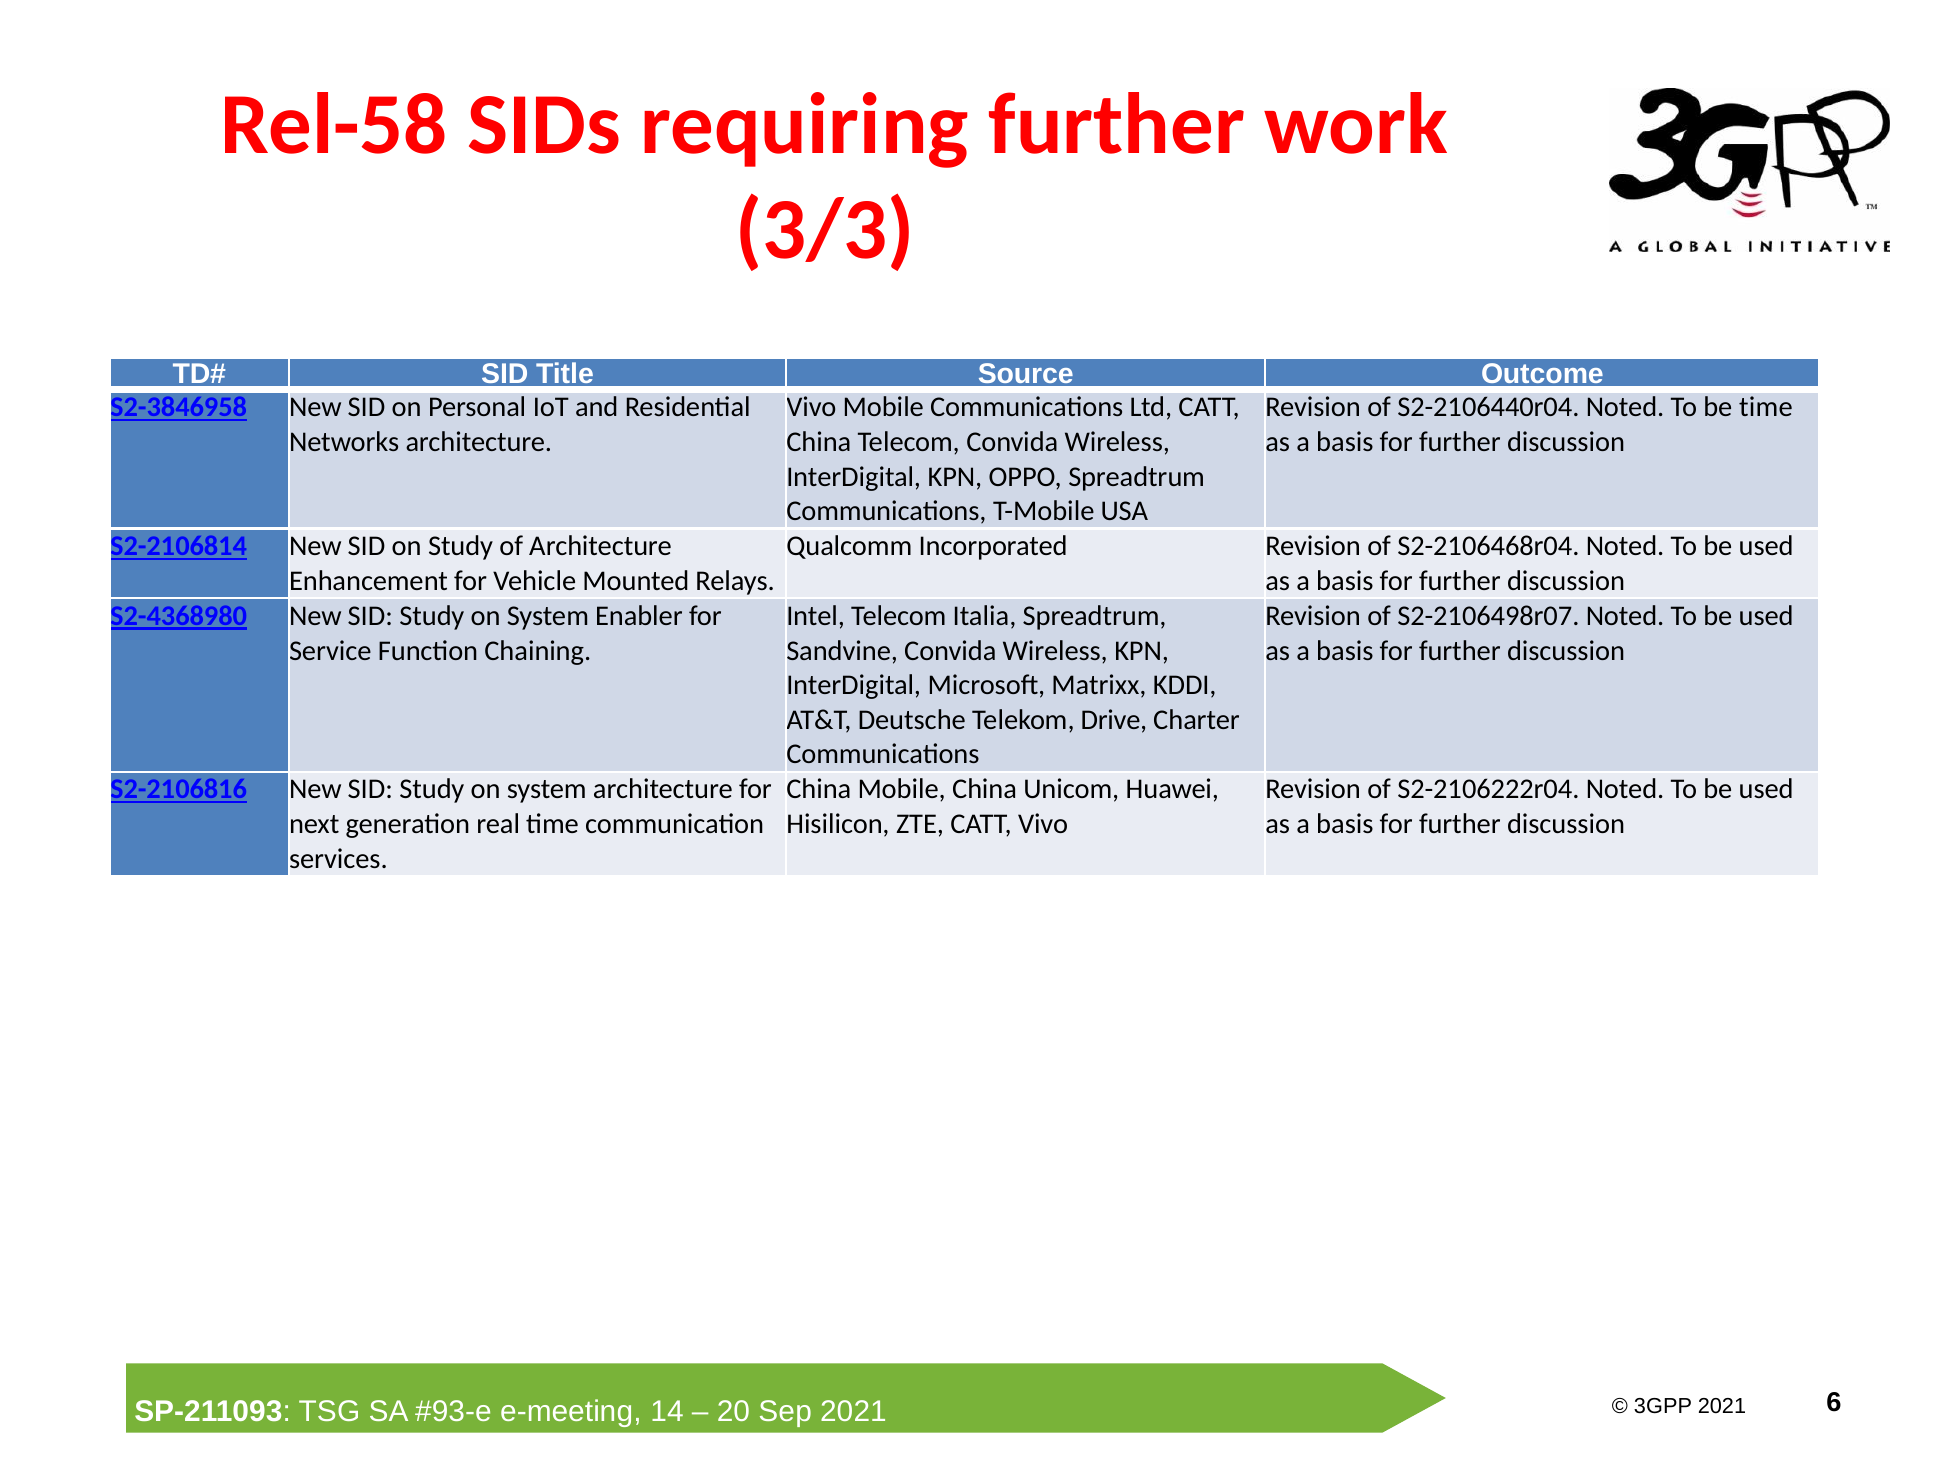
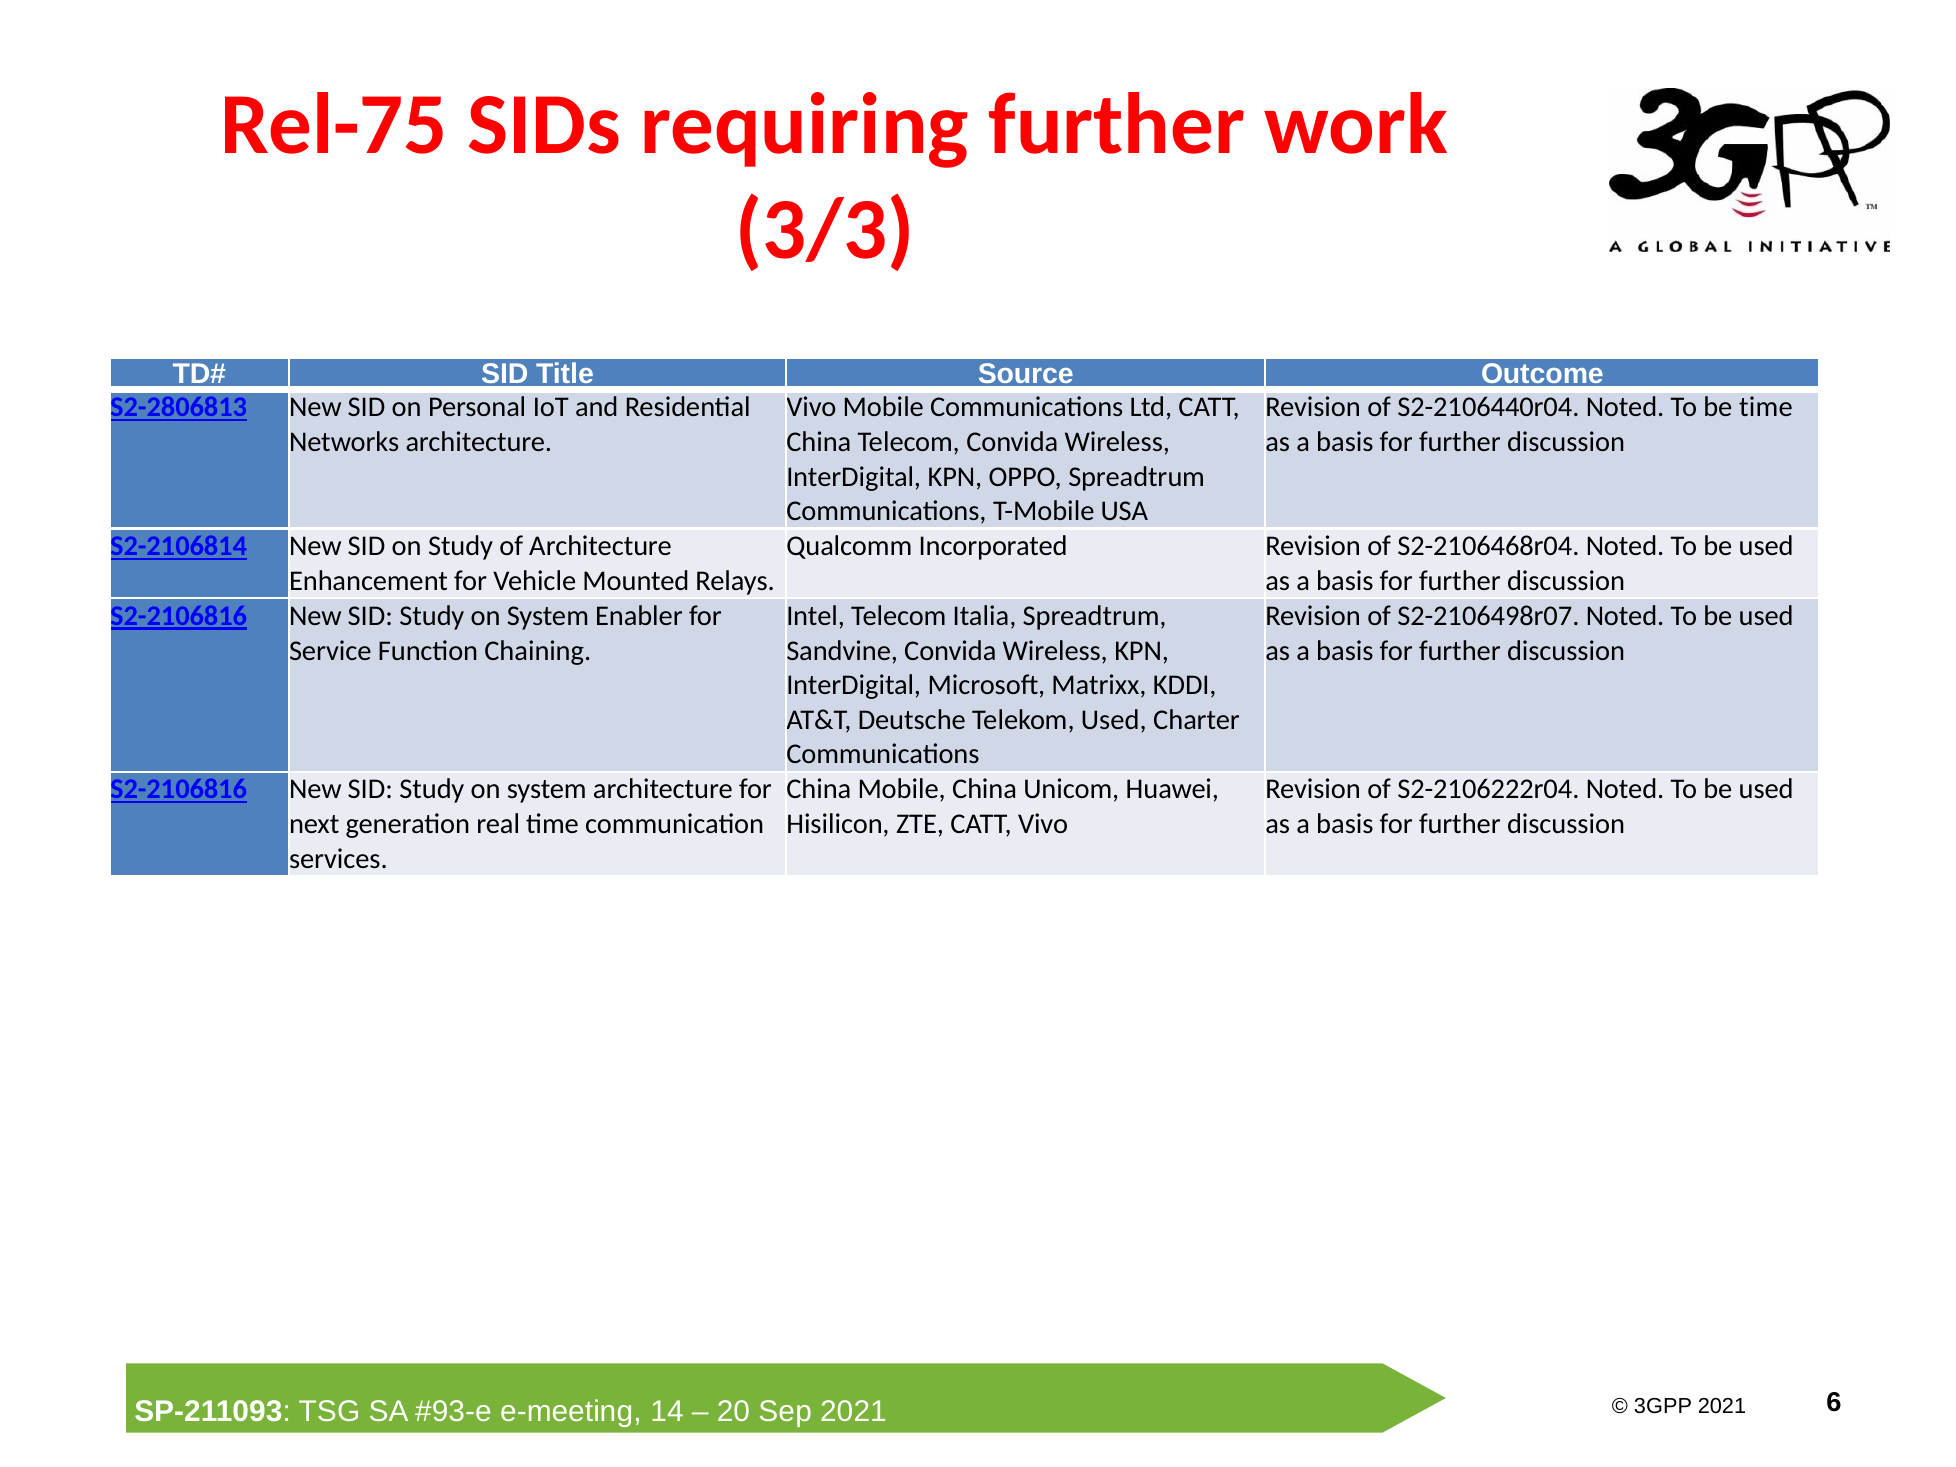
Rel-58: Rel-58 -> Rel-75
S2-3846958: S2-3846958 -> S2-2806813
S2-4368980 at (179, 616): S2-4368980 -> S2-2106816
Drive at (1114, 720): Drive -> Used
